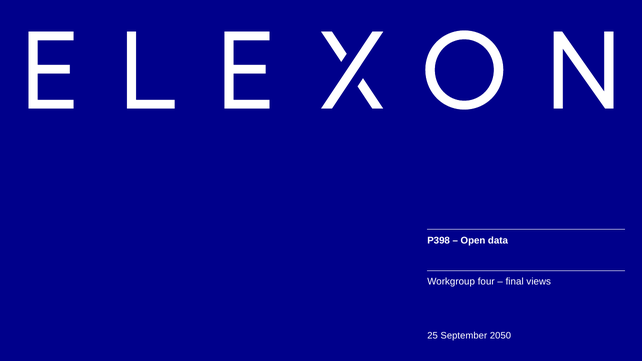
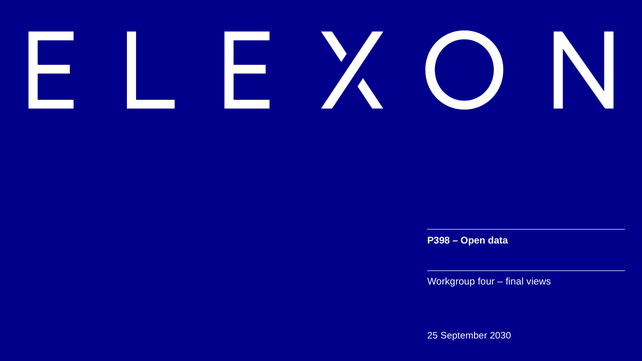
2050: 2050 -> 2030
